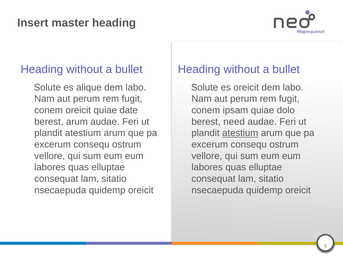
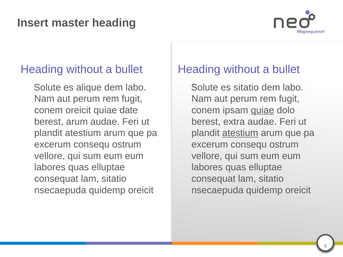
es oreicit: oreicit -> sitatio
quiae at (262, 110) underline: none -> present
need: need -> extra
